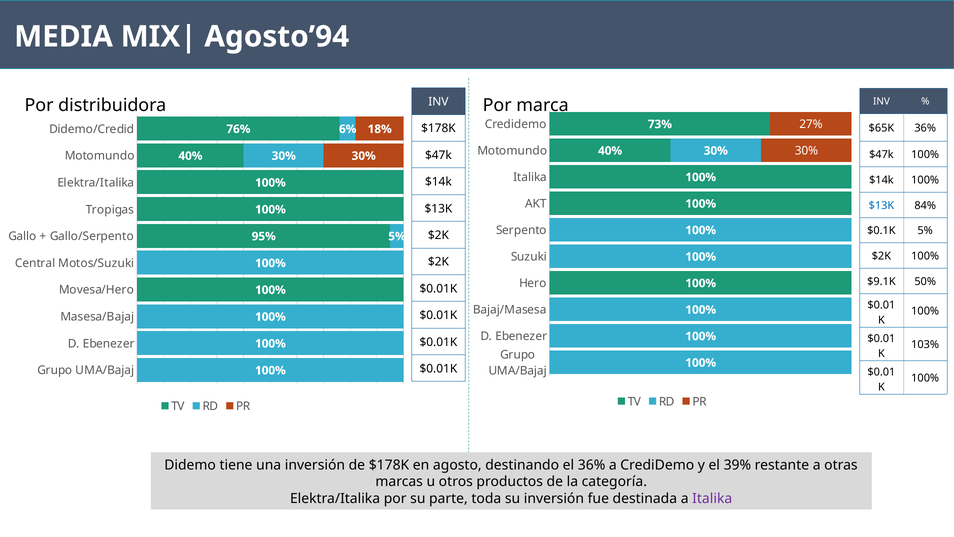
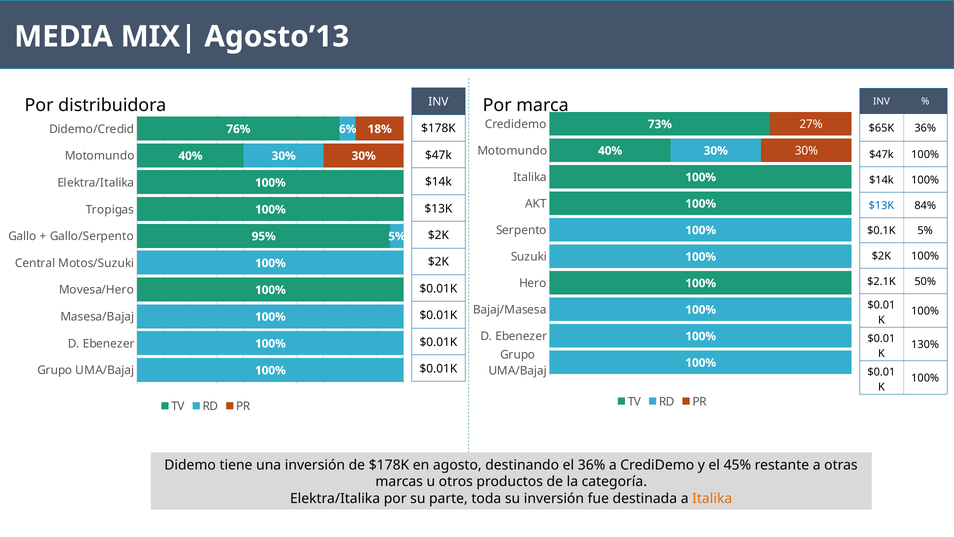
Agosto’94: Agosto’94 -> Agosto’13
$9.1K: $9.1K -> $2.1K
103%: 103% -> 130%
39%: 39% -> 45%
Italika at (712, 498) colour: purple -> orange
